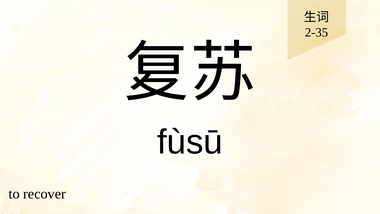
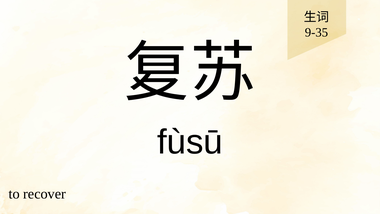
2-35: 2-35 -> 9-35
